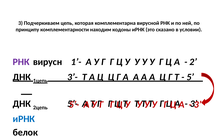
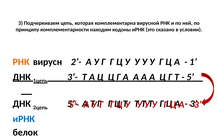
РНК at (21, 62) colour: purple -> orange
1’-: 1’- -> 2’-
2: 2 -> 1
